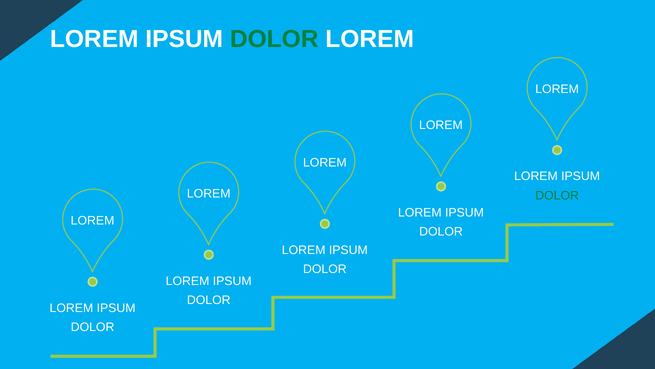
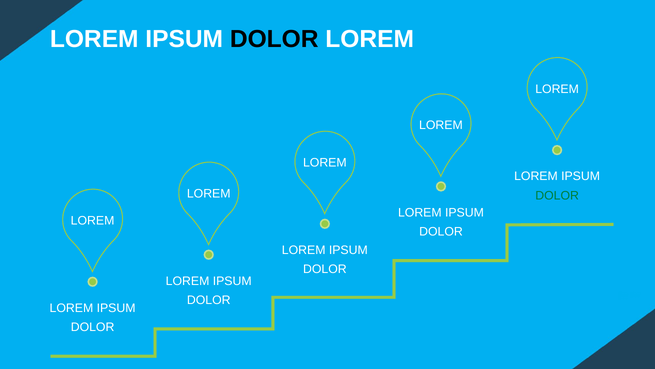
DOLOR at (274, 39) colour: green -> black
